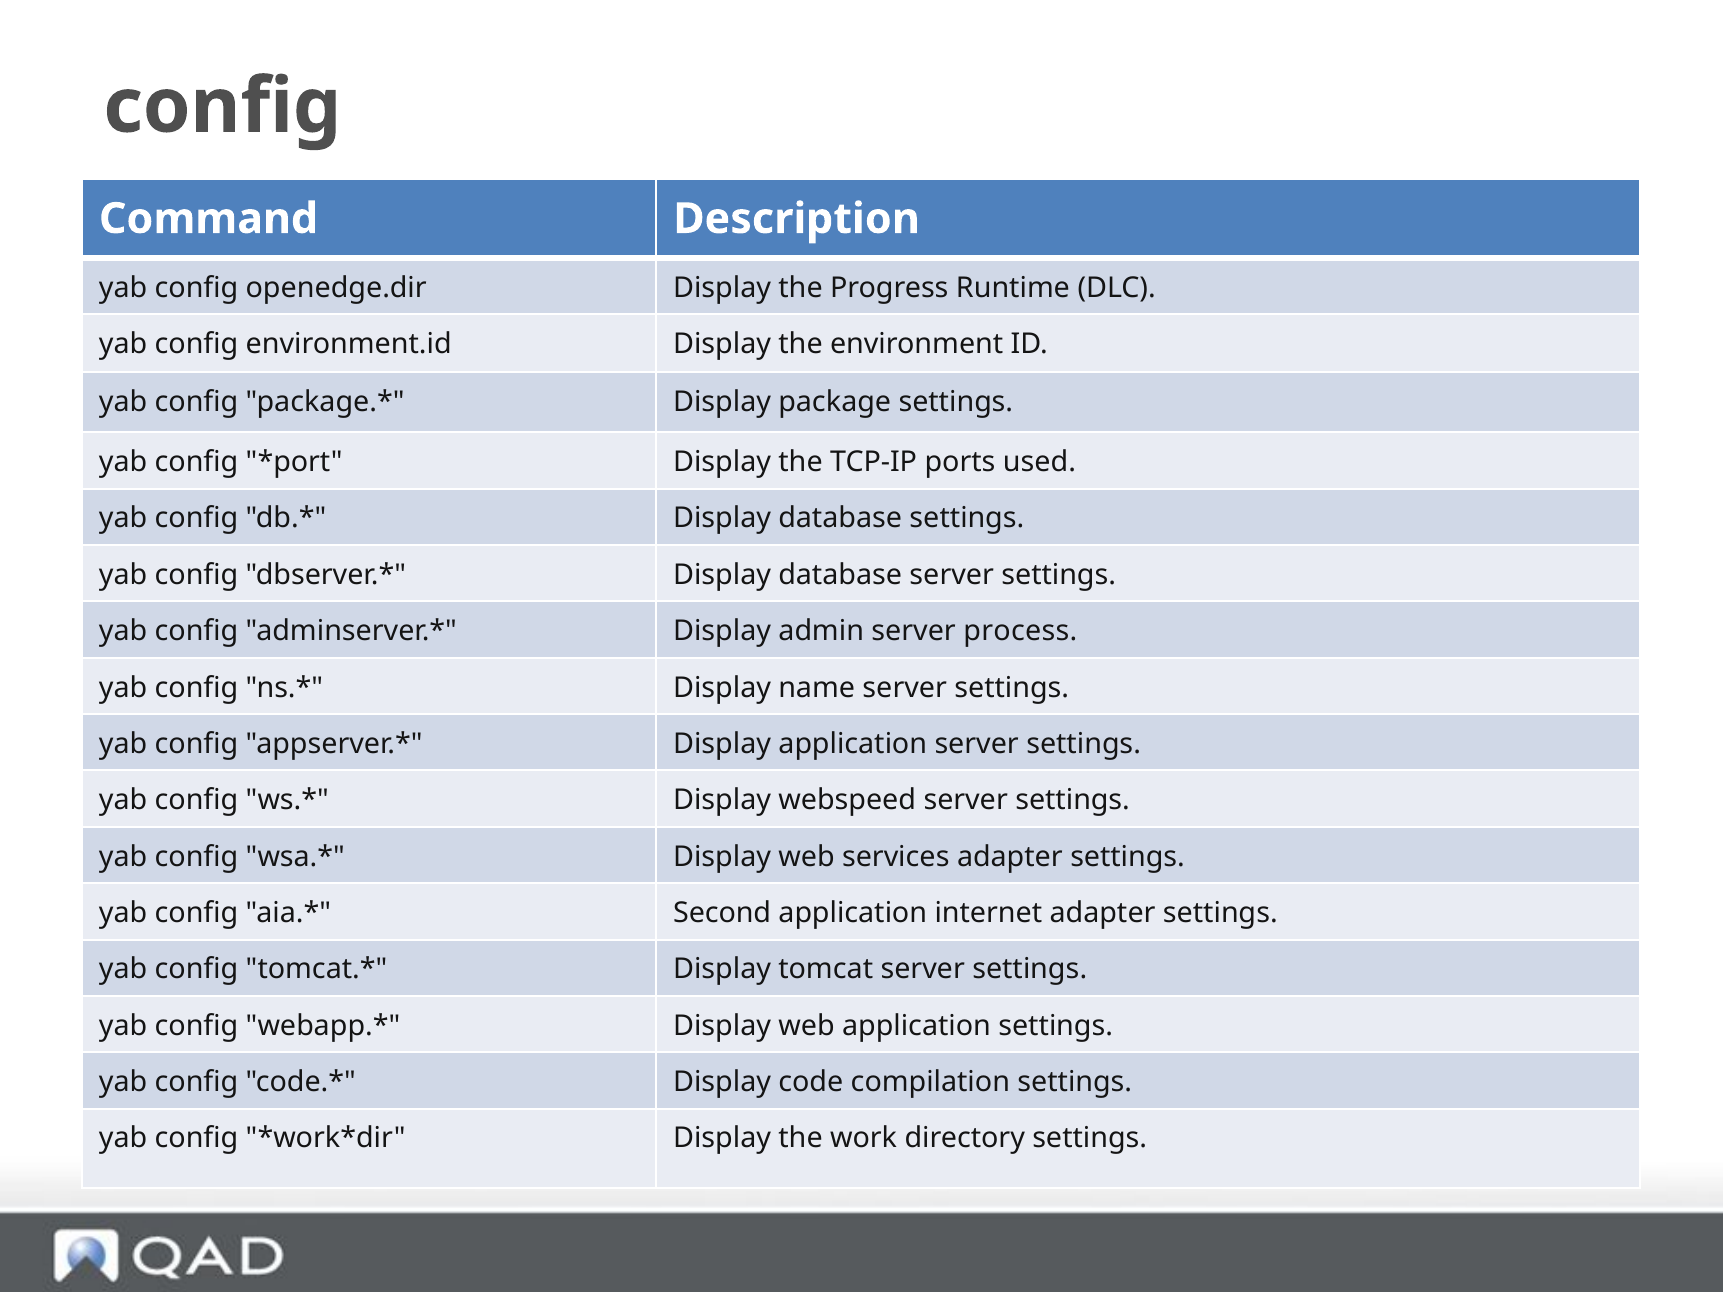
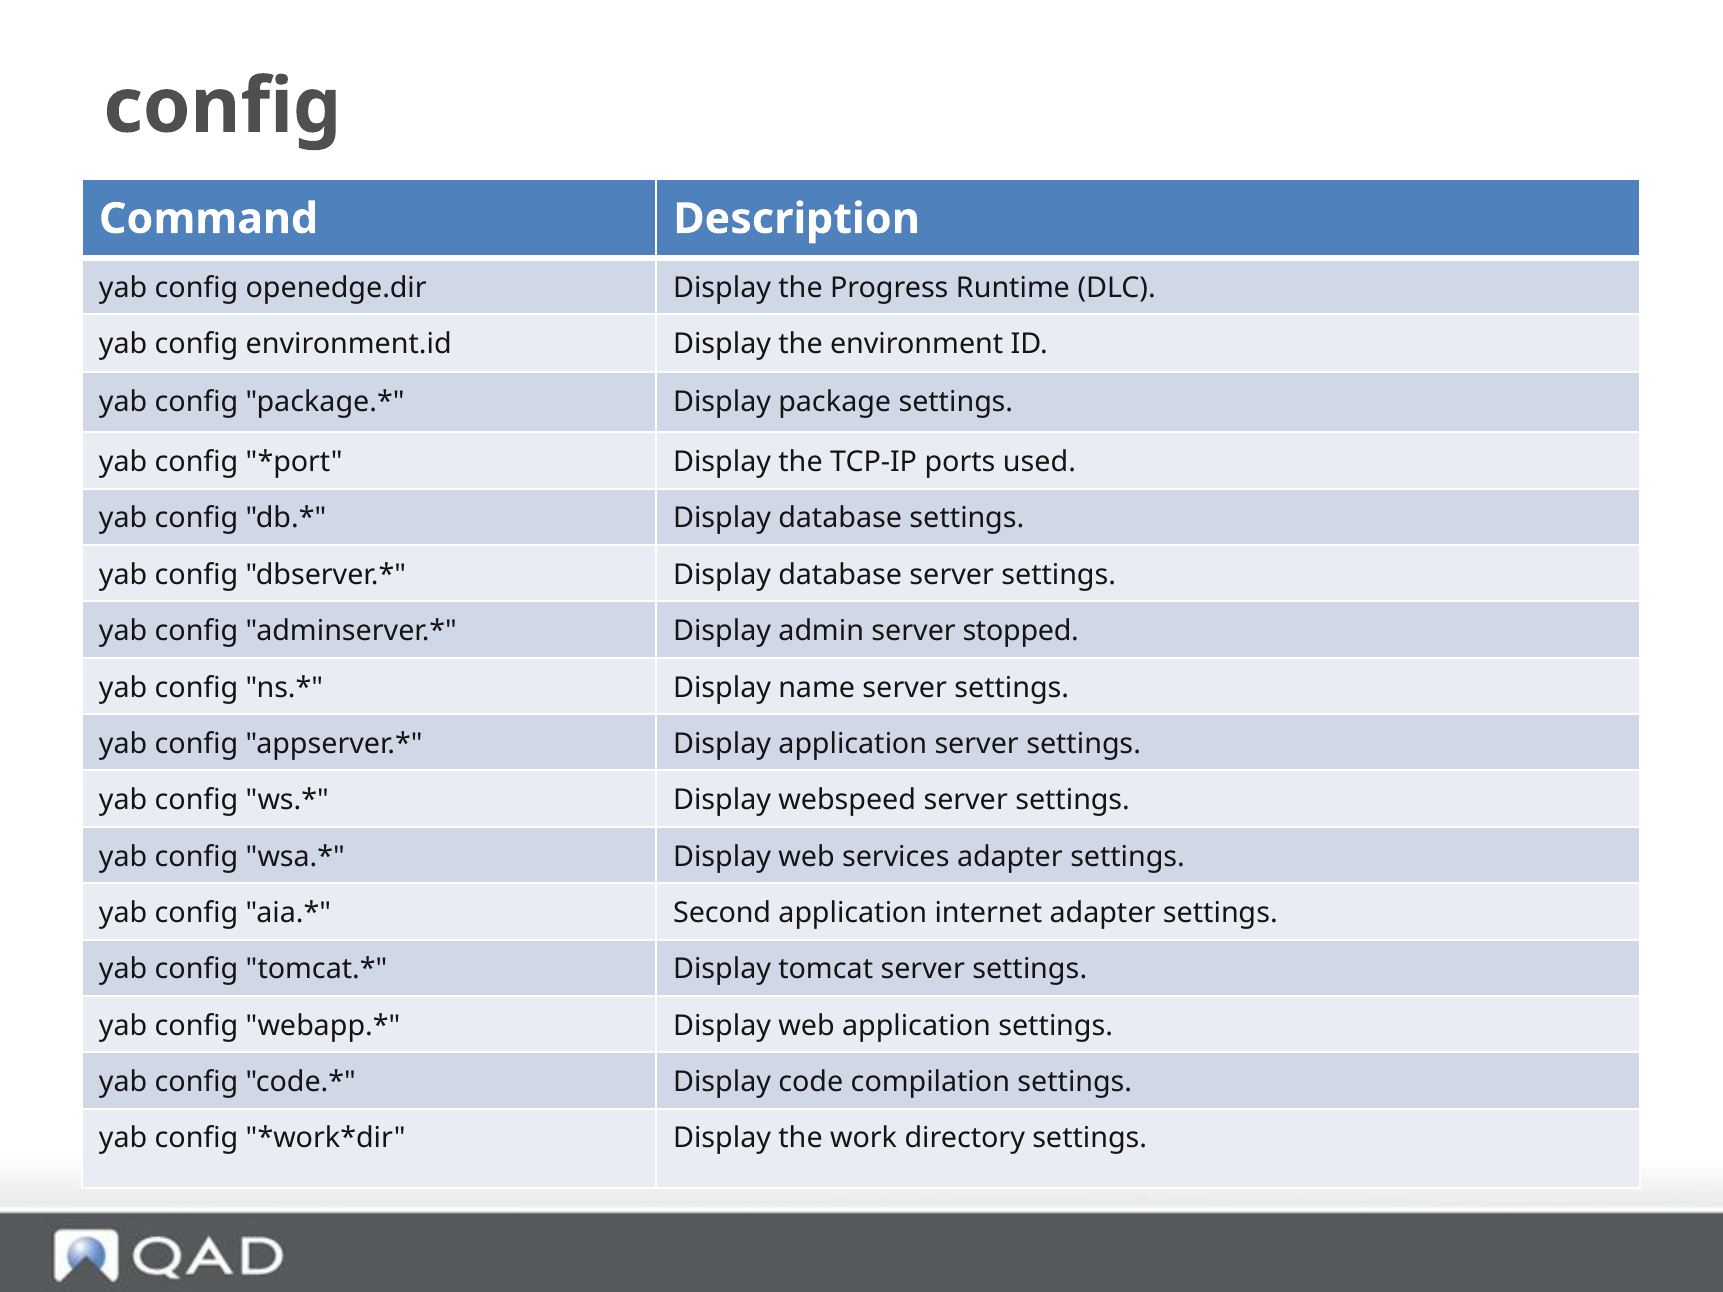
process: process -> stopped
